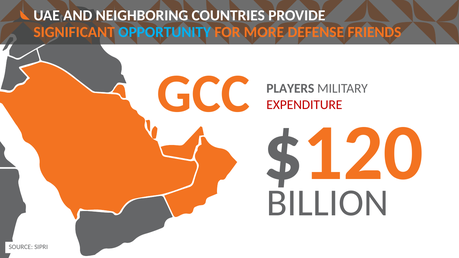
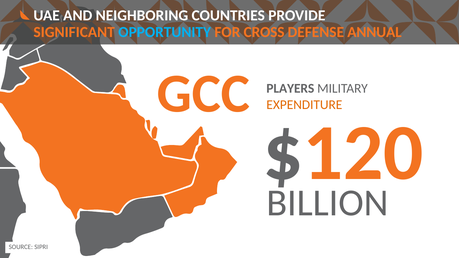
MORE: MORE -> CROSS
FRIENDS: FRIENDS -> ANNUAL
EXPENDITURE colour: red -> orange
